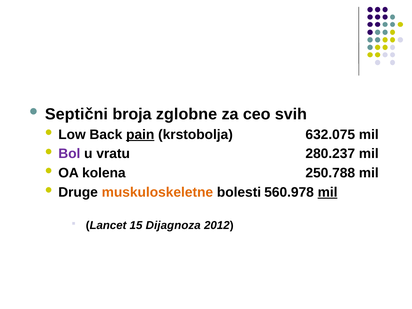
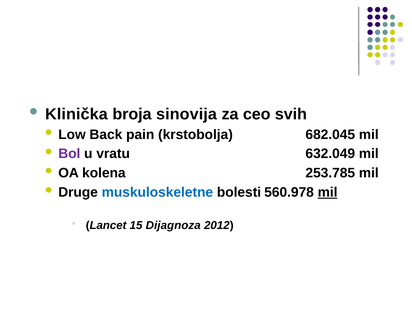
Septični: Septični -> Klinička
zglobne: zglobne -> sinovija
pain underline: present -> none
632.075: 632.075 -> 682.045
280.237: 280.237 -> 632.049
250.788: 250.788 -> 253.785
muskuloskeletne colour: orange -> blue
